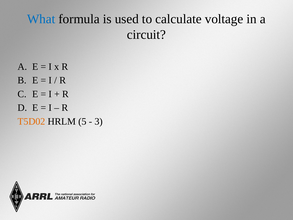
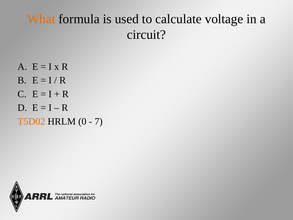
What colour: blue -> orange
5: 5 -> 0
3: 3 -> 7
